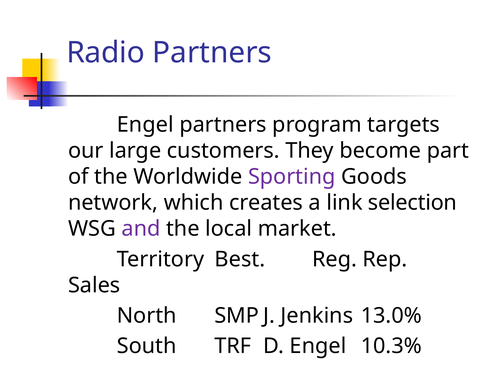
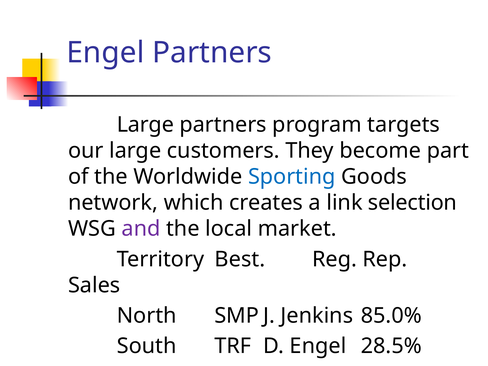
Radio at (106, 53): Radio -> Engel
Engel at (145, 125): Engel -> Large
Sporting colour: purple -> blue
13.0%: 13.0% -> 85.0%
10.3%: 10.3% -> 28.5%
